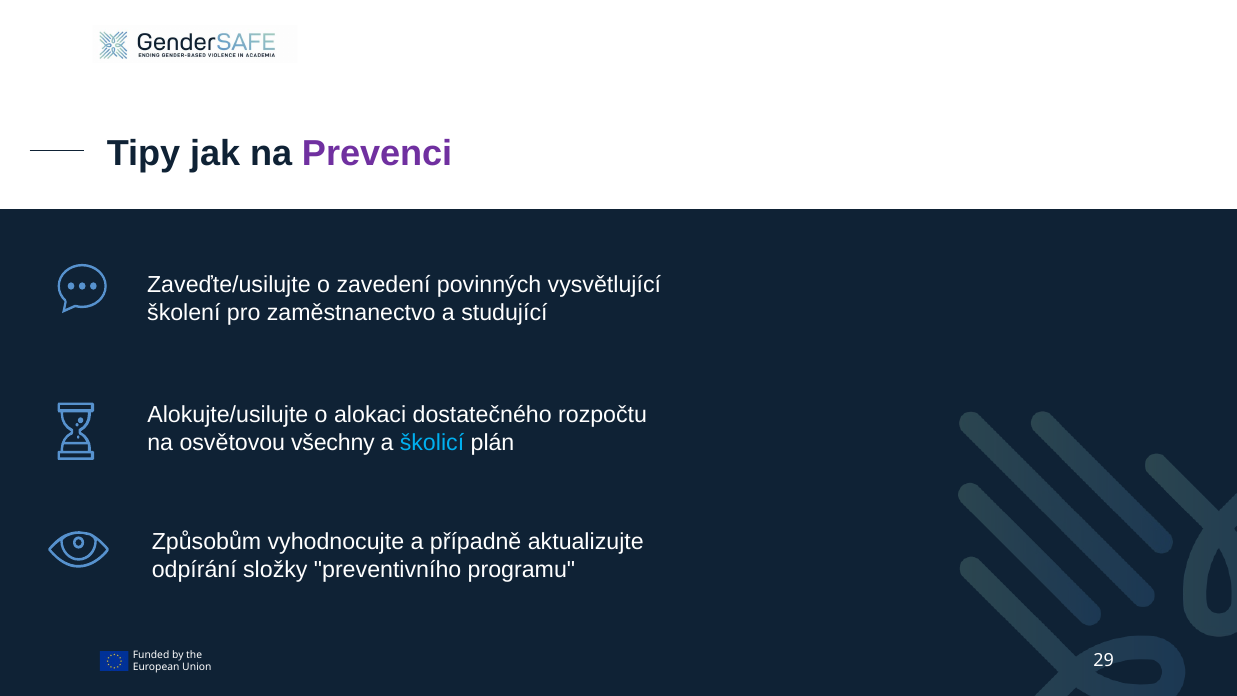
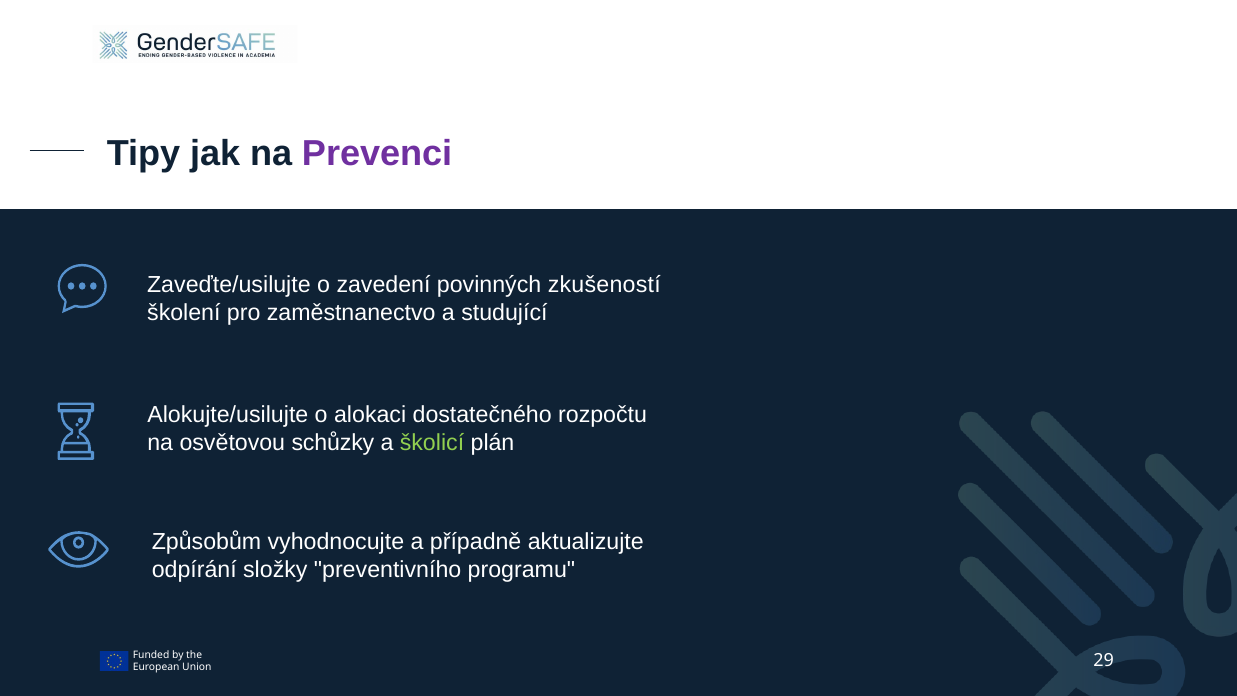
vysvětlující: vysvětlující -> zkušeností
všechny: všechny -> schůzky
školicí colour: light blue -> light green
